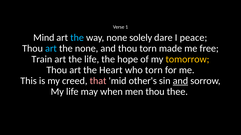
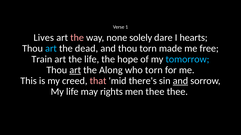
Mind: Mind -> Lives
the at (77, 38) colour: light blue -> pink
peace: peace -> hearts
the none: none -> dead
tomorrow colour: yellow -> light blue
art at (75, 70) underline: none -> present
Heart: Heart -> Along
other's: other's -> there's
when: when -> rights
men thou: thou -> thee
